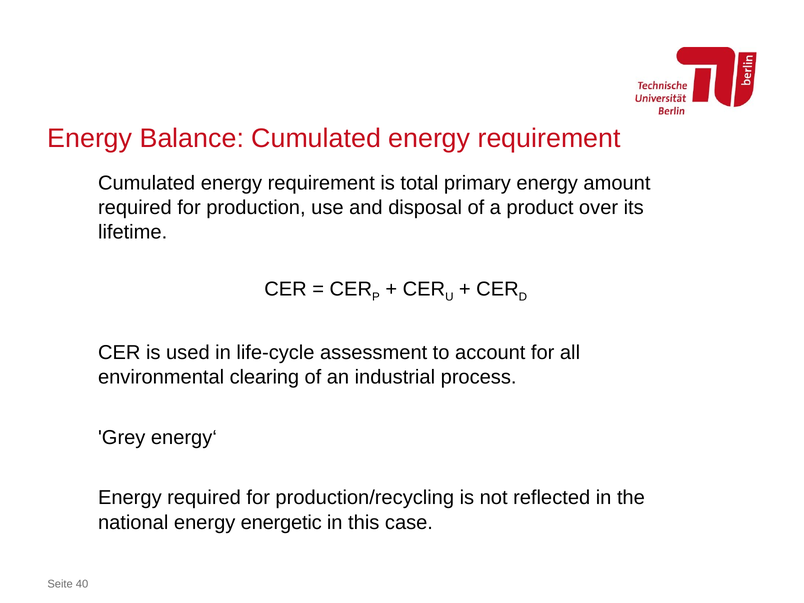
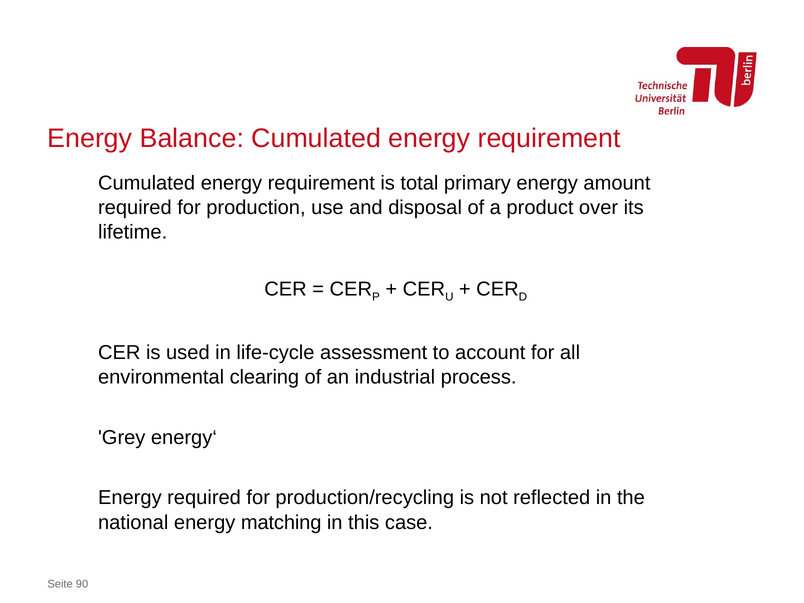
energetic: energetic -> matching
40: 40 -> 90
